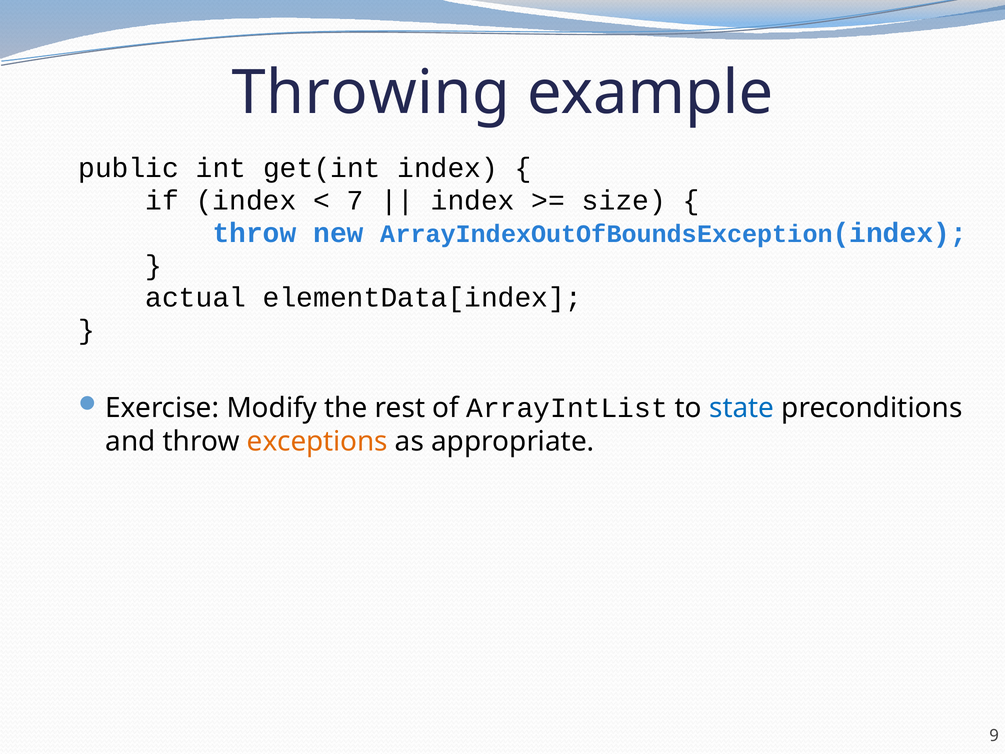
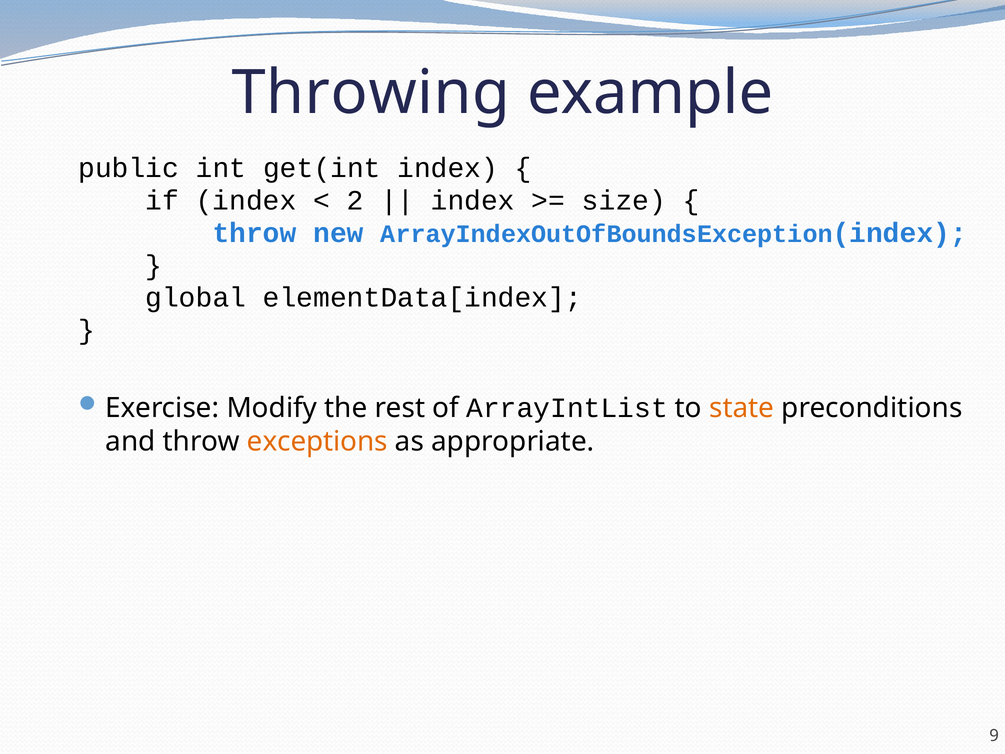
7: 7 -> 2
actual: actual -> global
state colour: blue -> orange
